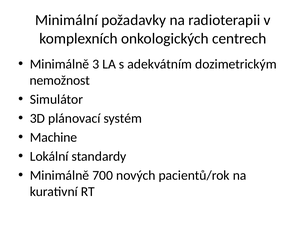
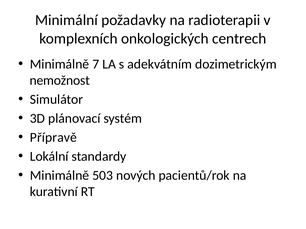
3: 3 -> 7
Machine: Machine -> Přípravě
700: 700 -> 503
